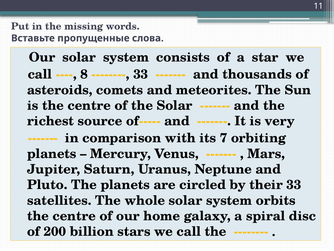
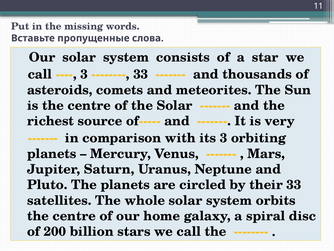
8 at (84, 74): 8 -> 3
its 7: 7 -> 3
